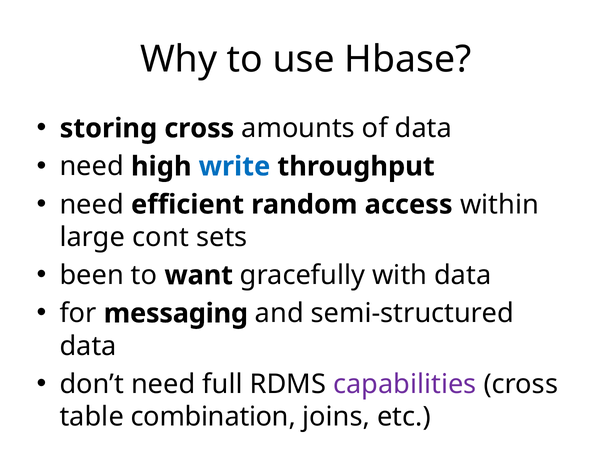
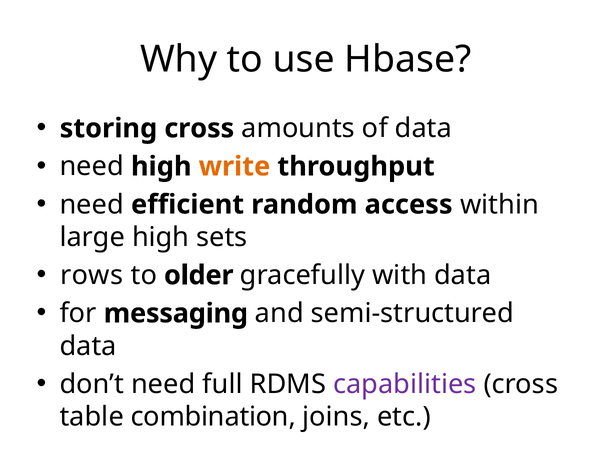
write colour: blue -> orange
large cont: cont -> high
been: been -> rows
want: want -> older
